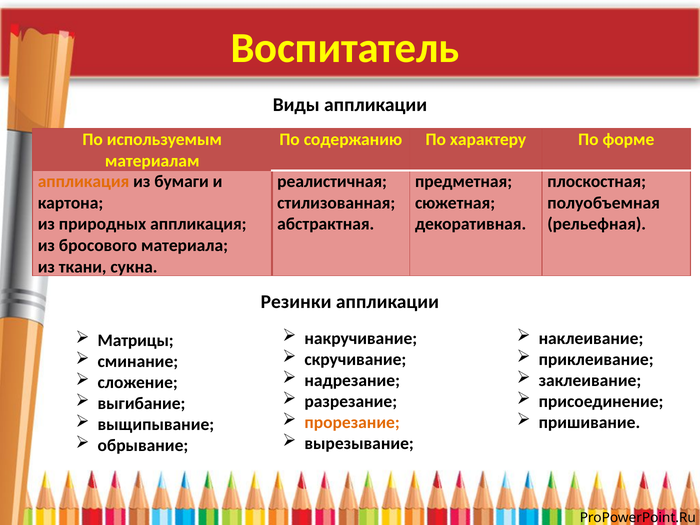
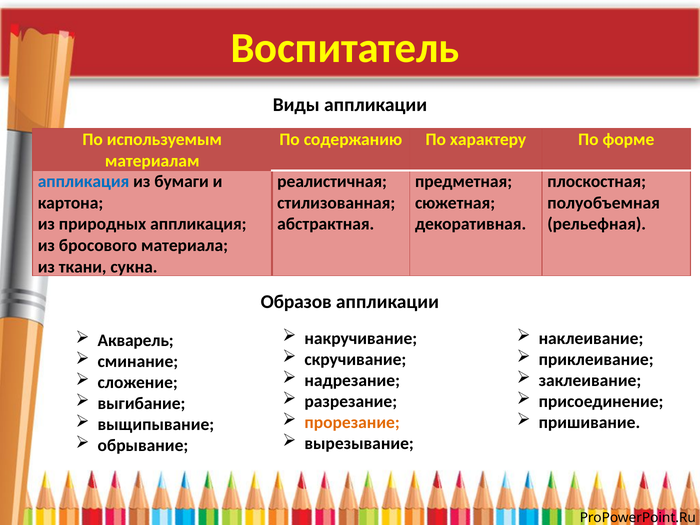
аппликация at (84, 181) colour: orange -> blue
Резинки: Резинки -> Образов
Матрицы: Матрицы -> Акварель
